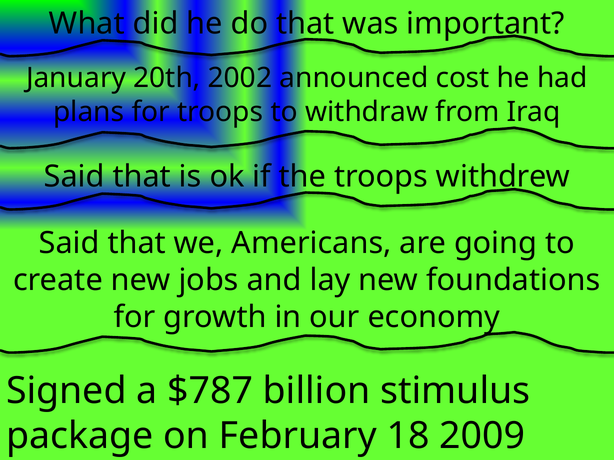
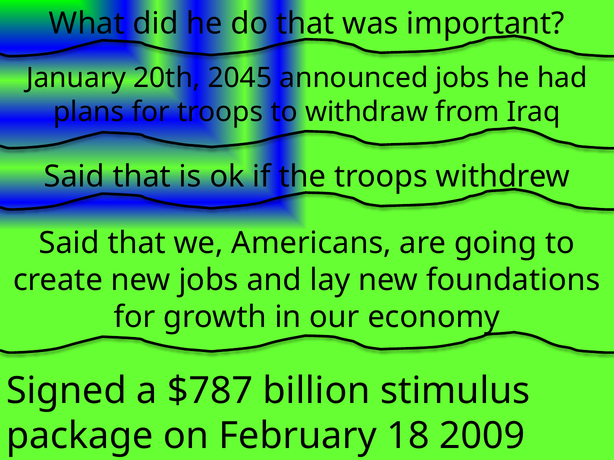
2002: 2002 -> 2045
announced cost: cost -> jobs
